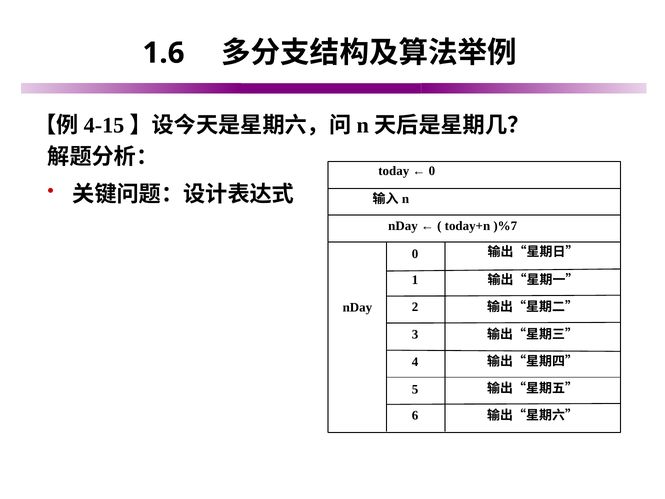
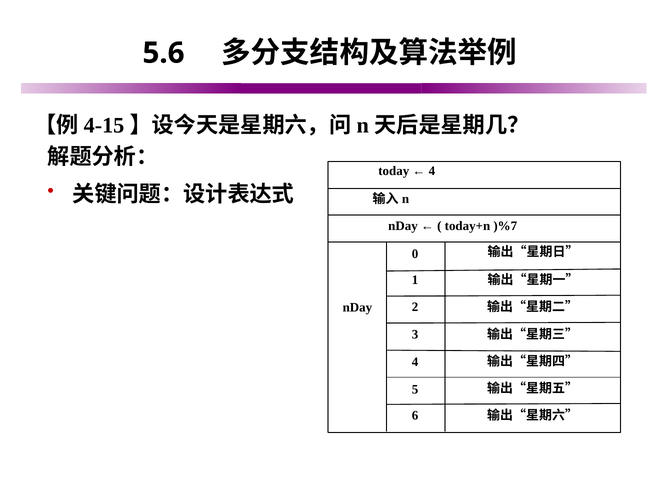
1.6: 1.6 -> 5.6
0 at (432, 171): 0 -> 4
